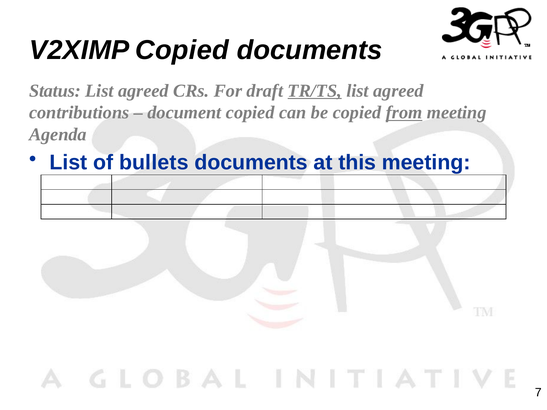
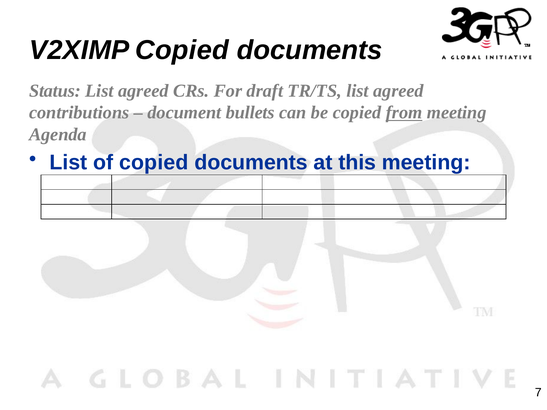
TR/TS underline: present -> none
document copied: copied -> bullets
of bullets: bullets -> copied
